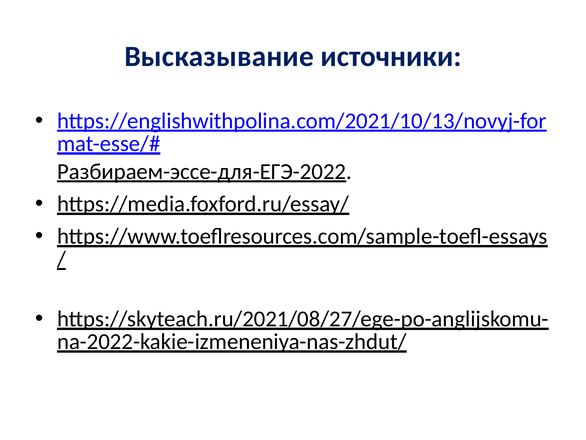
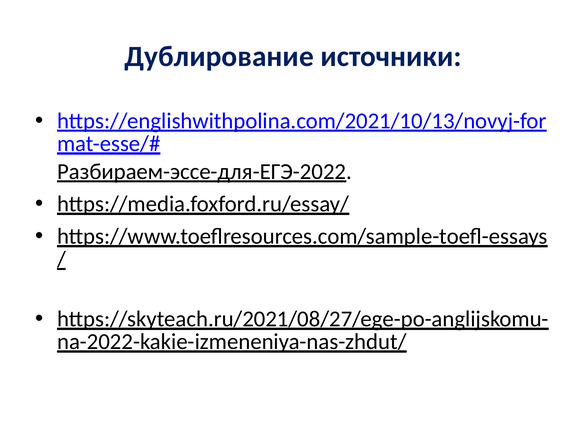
Высказывание: Высказывание -> Дублирование
